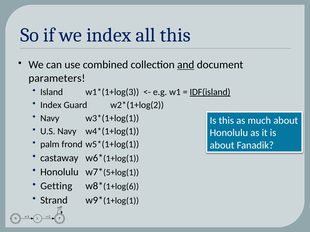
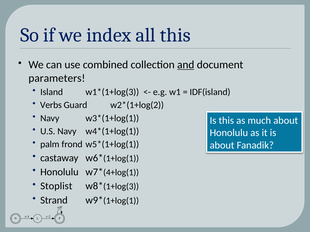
IDF(island underline: present -> none
Index at (51, 105): Index -> Verbs
5+log(1: 5+log(1 -> 4+log(1
Getting: Getting -> Stoplist
1+log(6: 1+log(6 -> 1+log(3
